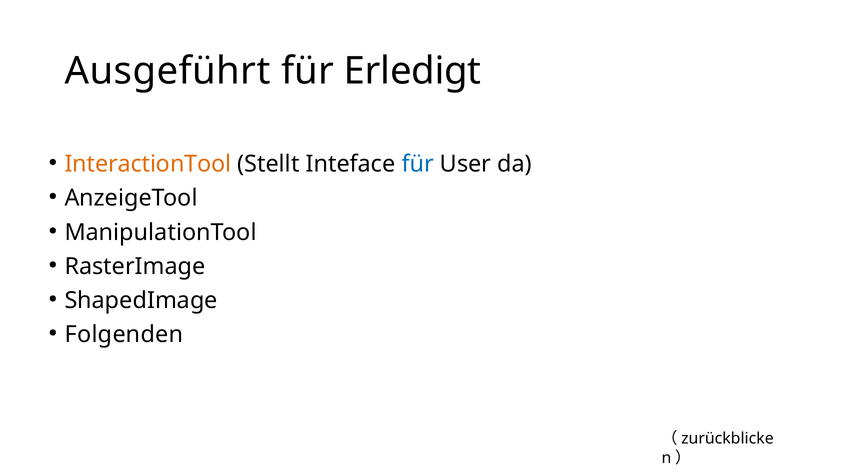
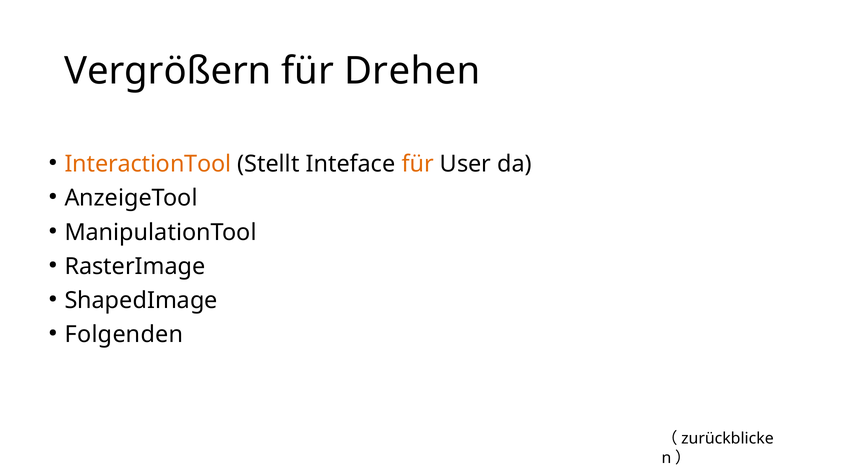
Ausgeführt: Ausgeführt -> Vergrößern
Erledigt: Erledigt -> Drehen
für at (418, 164) colour: blue -> orange
